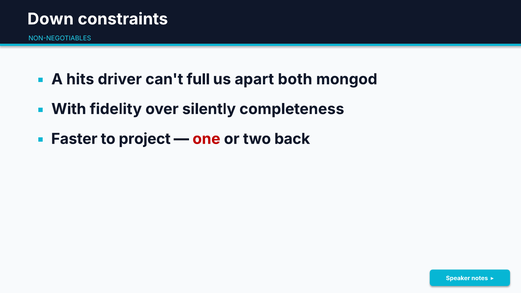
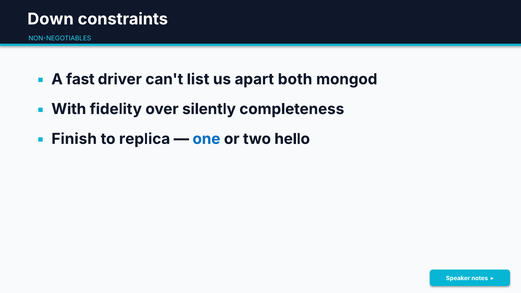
hits: hits -> fast
full: full -> list
Faster: Faster -> Finish
project: project -> replica
one colour: red -> blue
back: back -> hello
